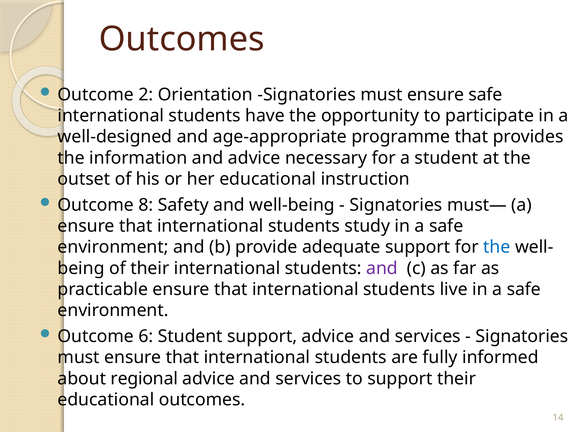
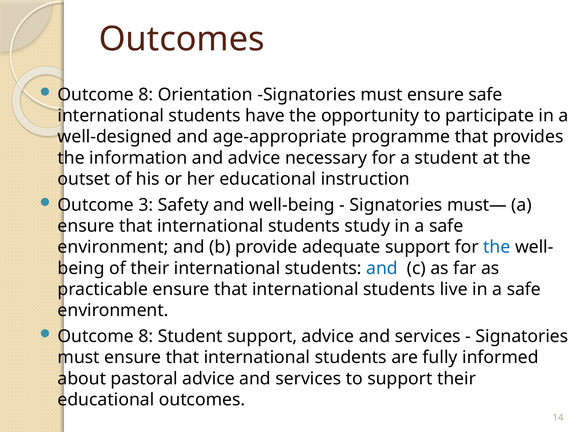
2 at (146, 95): 2 -> 8
8: 8 -> 3
and at (382, 269) colour: purple -> blue
6 at (146, 337): 6 -> 8
regional: regional -> pastoral
